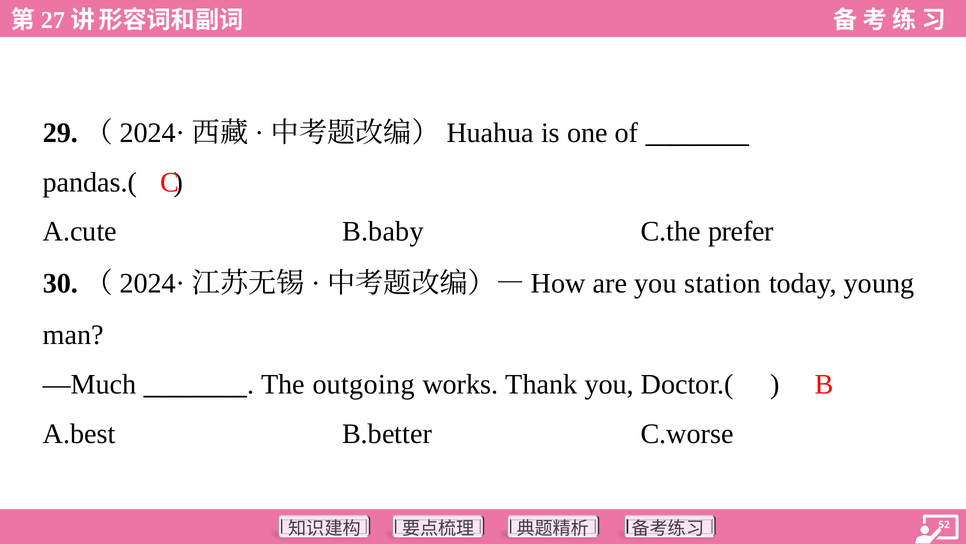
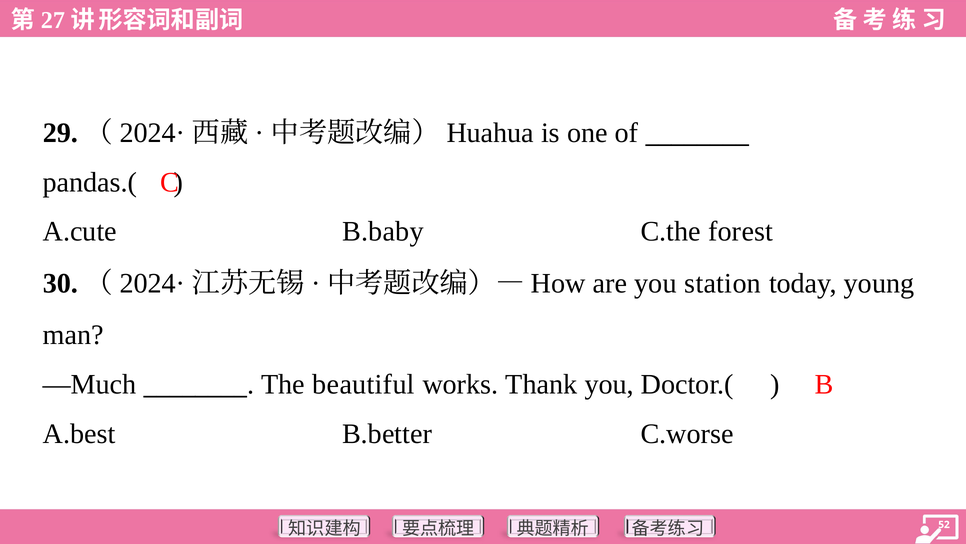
prefer: prefer -> forest
outgoing: outgoing -> beautiful
